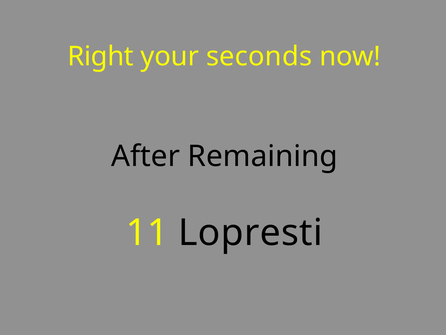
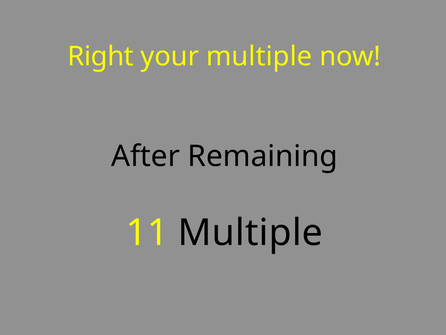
your seconds: seconds -> multiple
11 Lopresti: Lopresti -> Multiple
